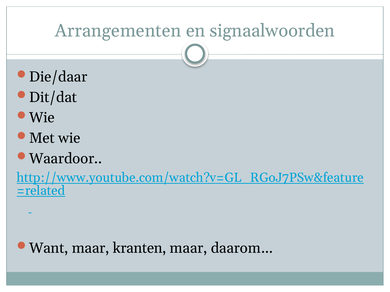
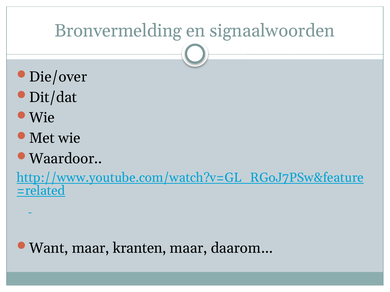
Arrangementen: Arrangementen -> Bronvermelding
Die/daar: Die/daar -> Die/over
